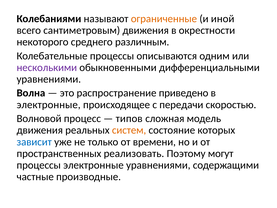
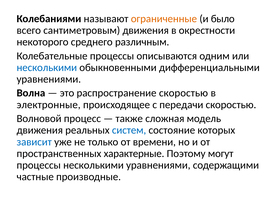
иной: иной -> было
несколькими at (47, 67) colour: purple -> blue
распространение приведено: приведено -> скоростью
типов: типов -> также
систем colour: orange -> blue
реализовать: реализовать -> характерные
процессы электронные: электронные -> несколькими
